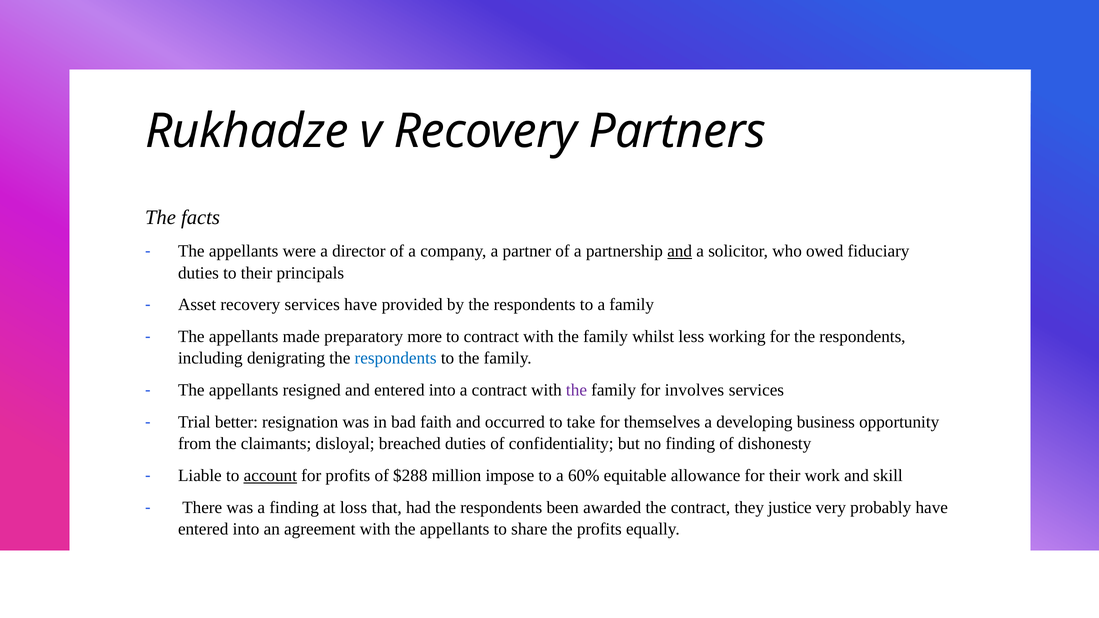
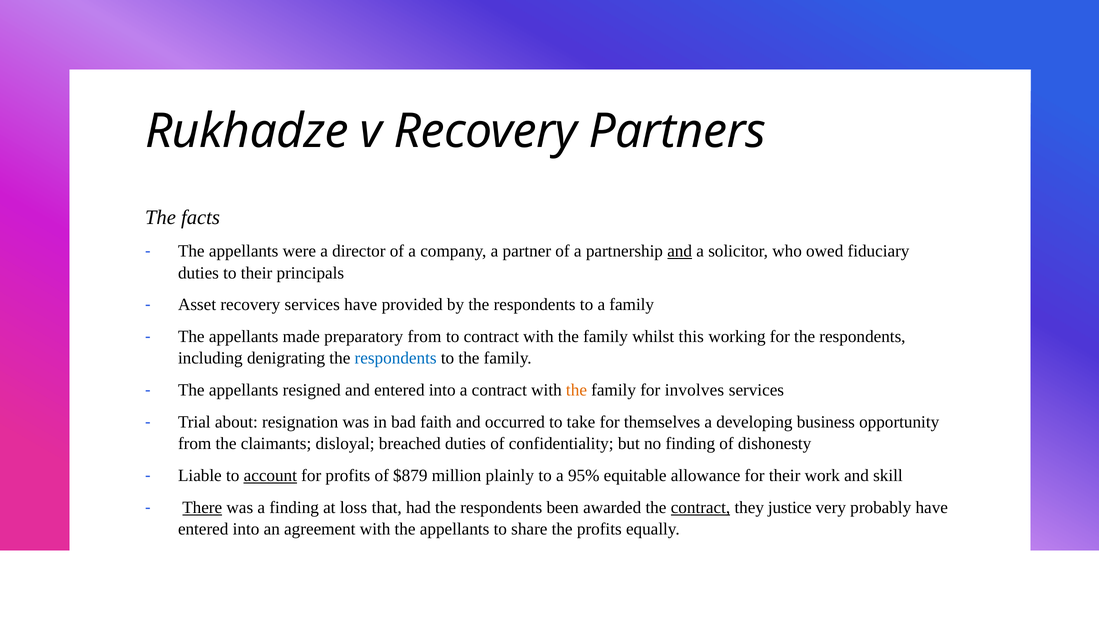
preparatory more: more -> from
less: less -> this
the at (576, 390) colour: purple -> orange
better: better -> about
$288: $288 -> $879
impose: impose -> plainly
60%: 60% -> 95%
There underline: none -> present
contract at (700, 508) underline: none -> present
